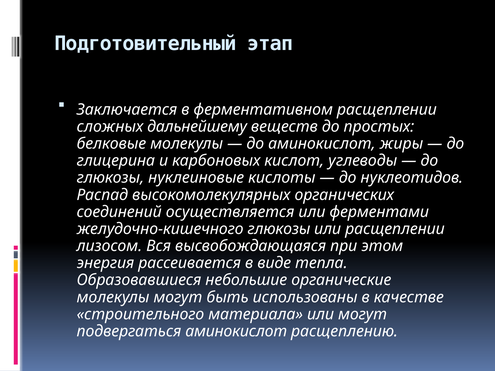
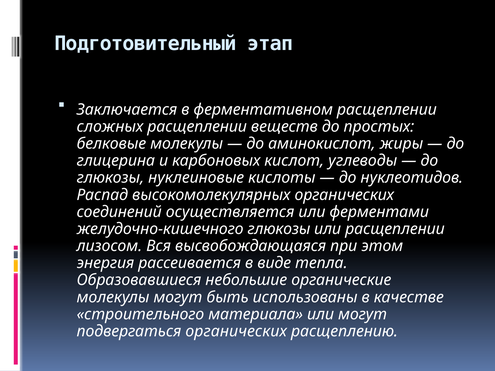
сложных дальнейшему: дальнейшему -> расщеплении
подвергаться аминокислот: аминокислот -> органических
